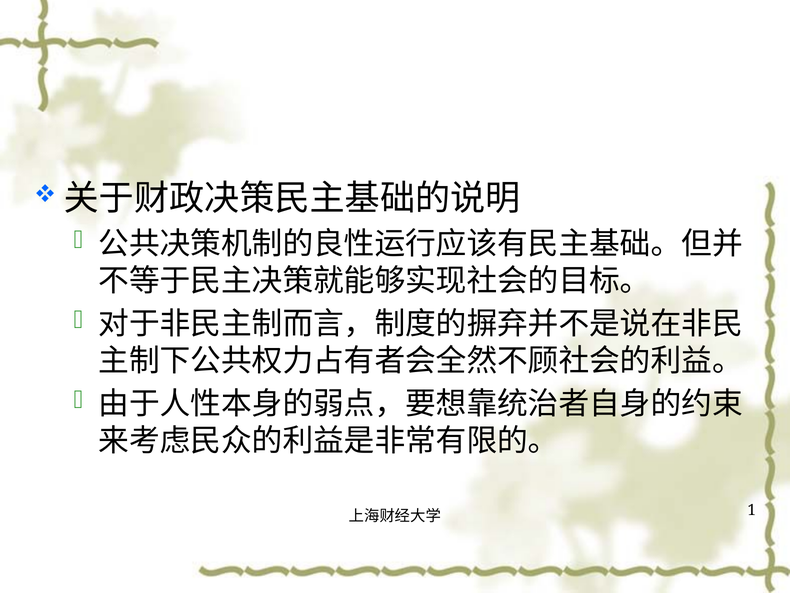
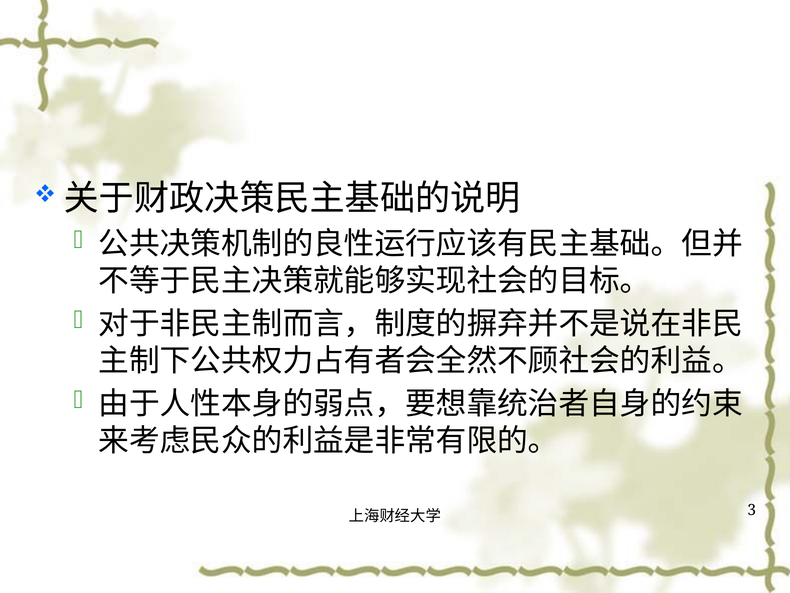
1: 1 -> 3
